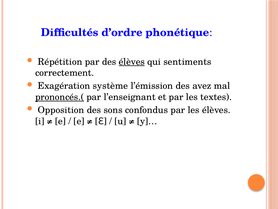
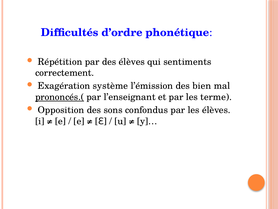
élèves at (132, 62) underline: present -> none
avez: avez -> bien
textes: textes -> terme
